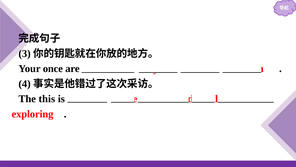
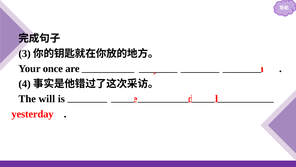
this: this -> will
exploring: exploring -> yesterday
